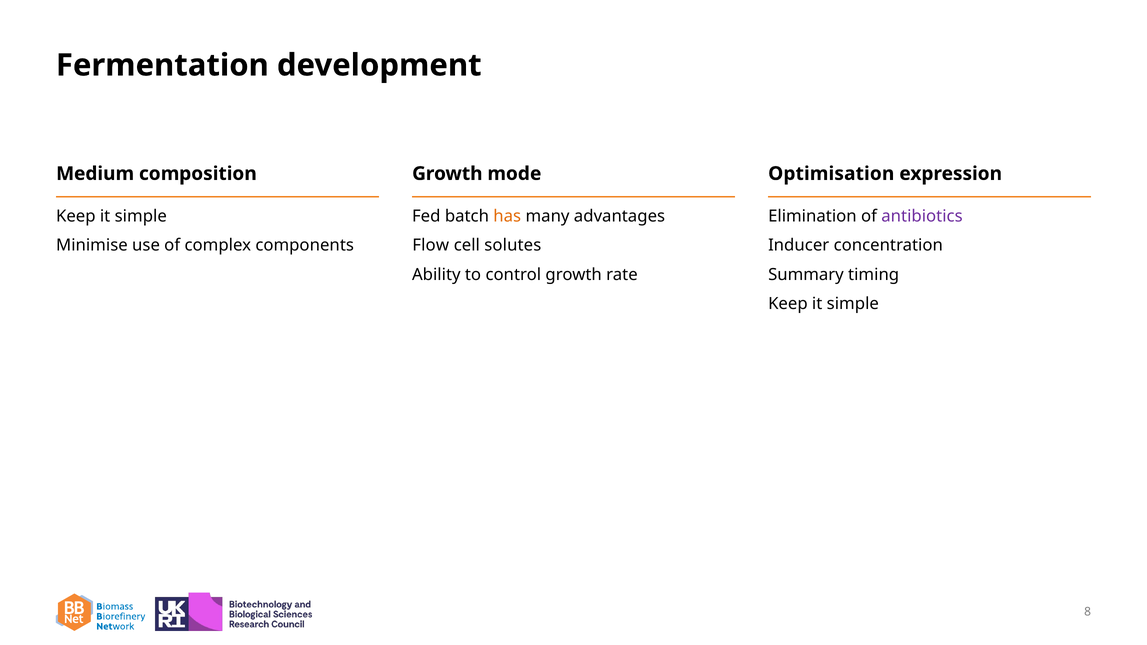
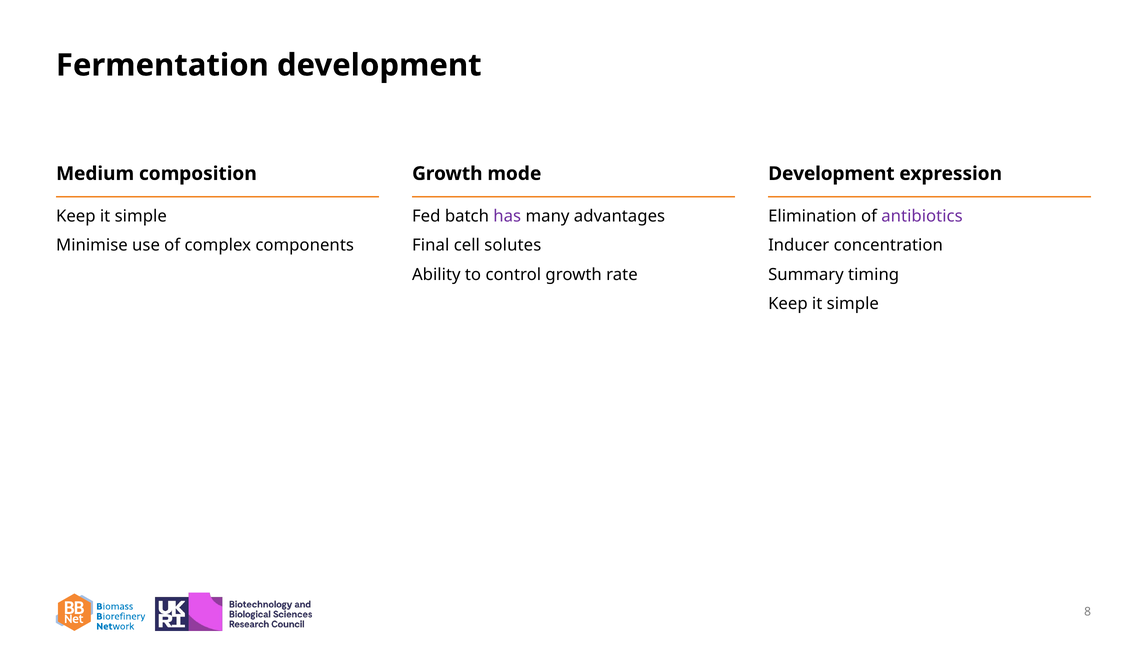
Optimisation at (831, 174): Optimisation -> Development
has colour: orange -> purple
Flow: Flow -> Final
